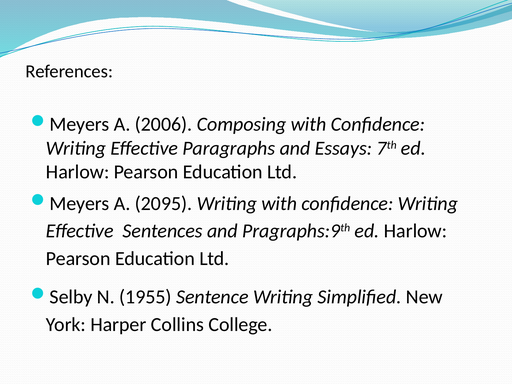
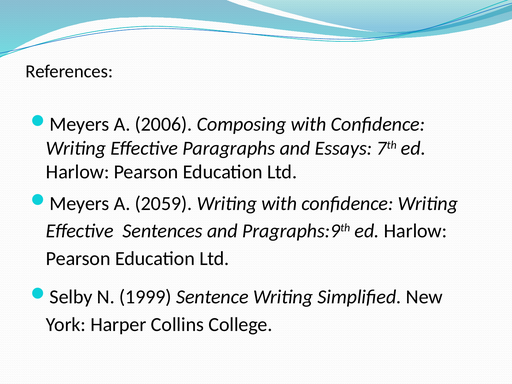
2095: 2095 -> 2059
1955: 1955 -> 1999
